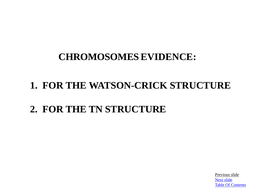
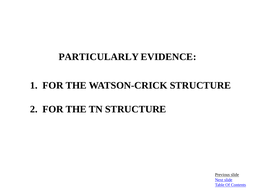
CHROMOSOMES: CHROMOSOMES -> PARTICULARLY
